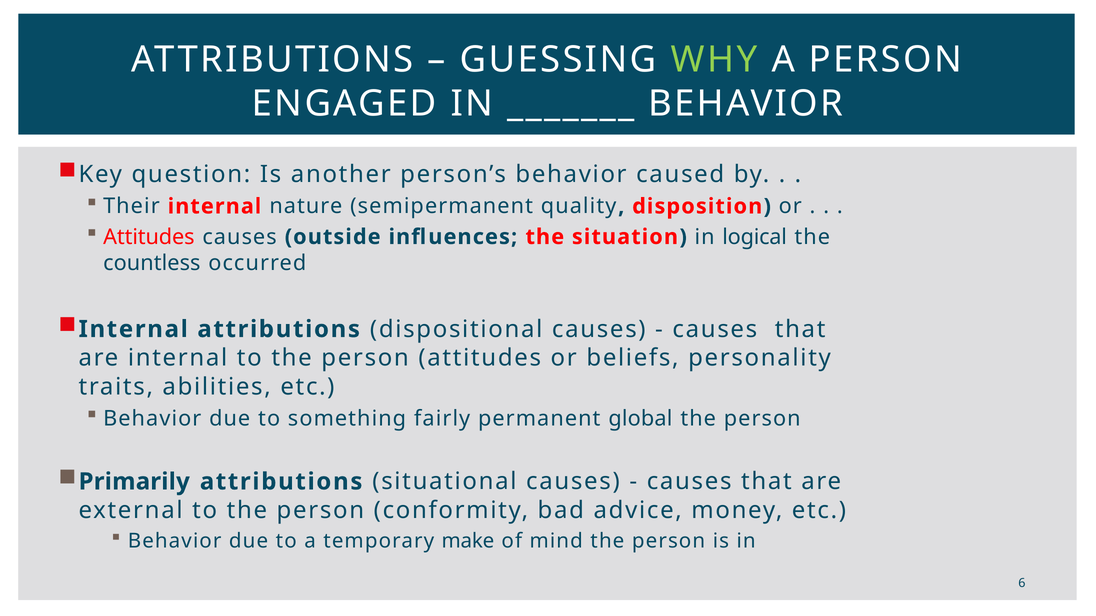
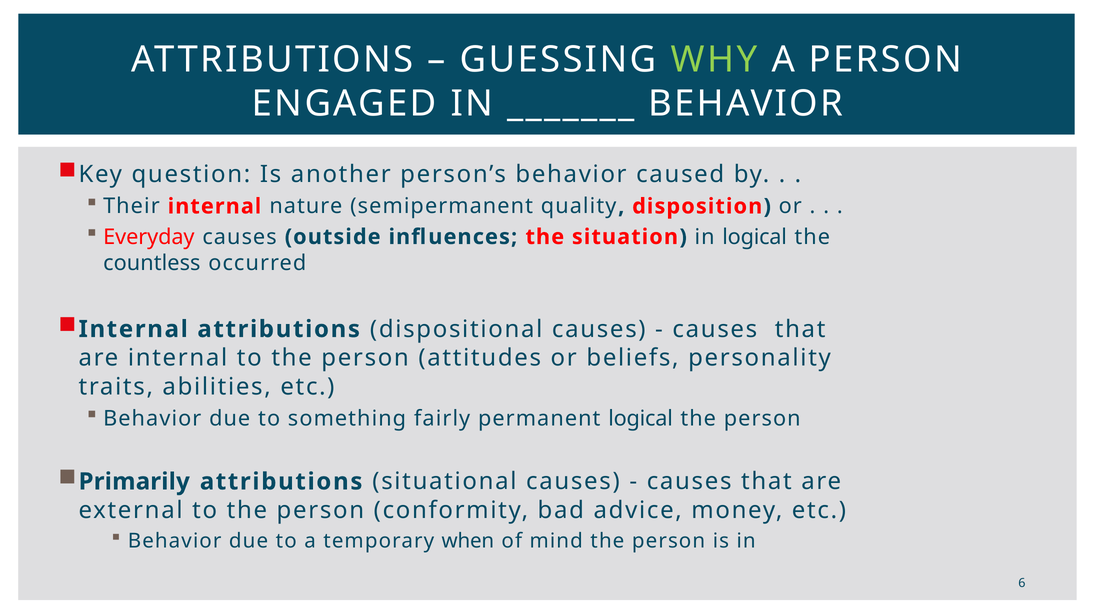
Attitudes at (149, 237): Attitudes -> Everyday
permanent global: global -> logical
make: make -> when
